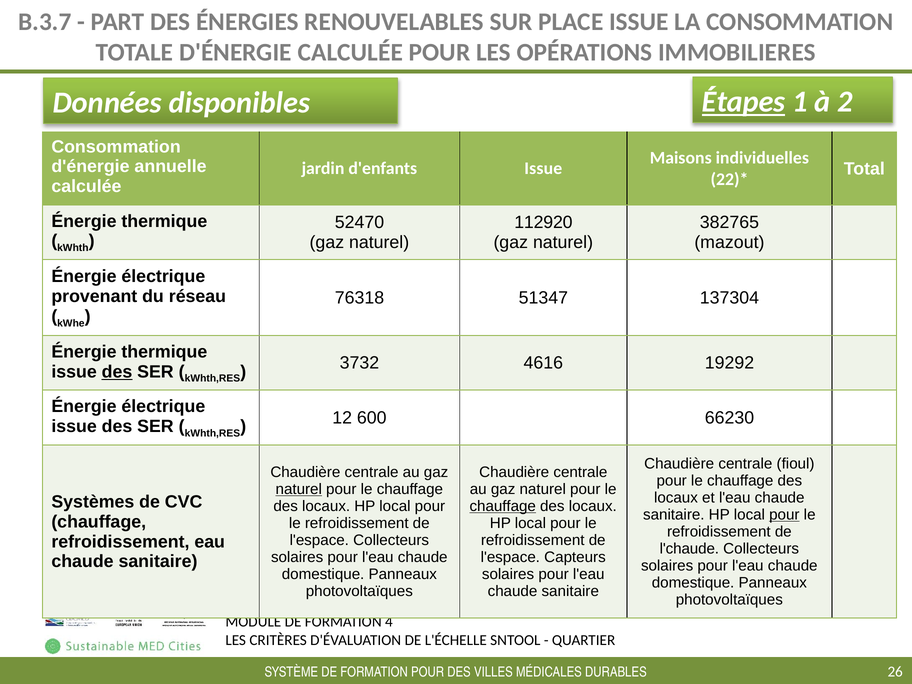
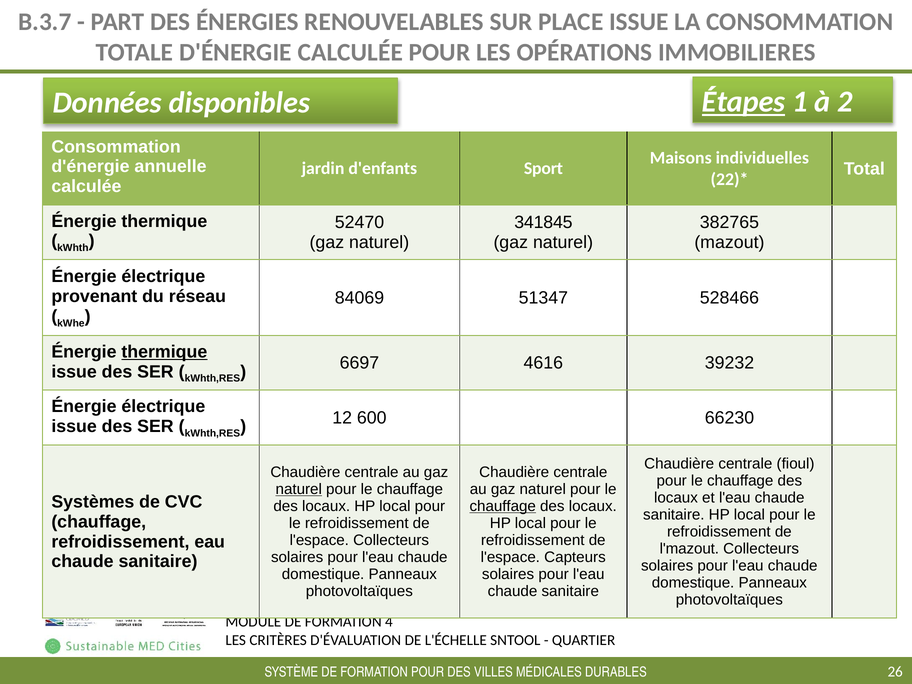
d'enfants Issue: Issue -> Sport
112920: 112920 -> 341845
76318: 76318 -> 84069
137304: 137304 -> 528466
thermique at (164, 352) underline: none -> present
des at (117, 372) underline: present -> none
3732: 3732 -> 6697
19292: 19292 -> 39232
pour at (784, 515) underline: present -> none
l'chaude: l'chaude -> l'mazout
